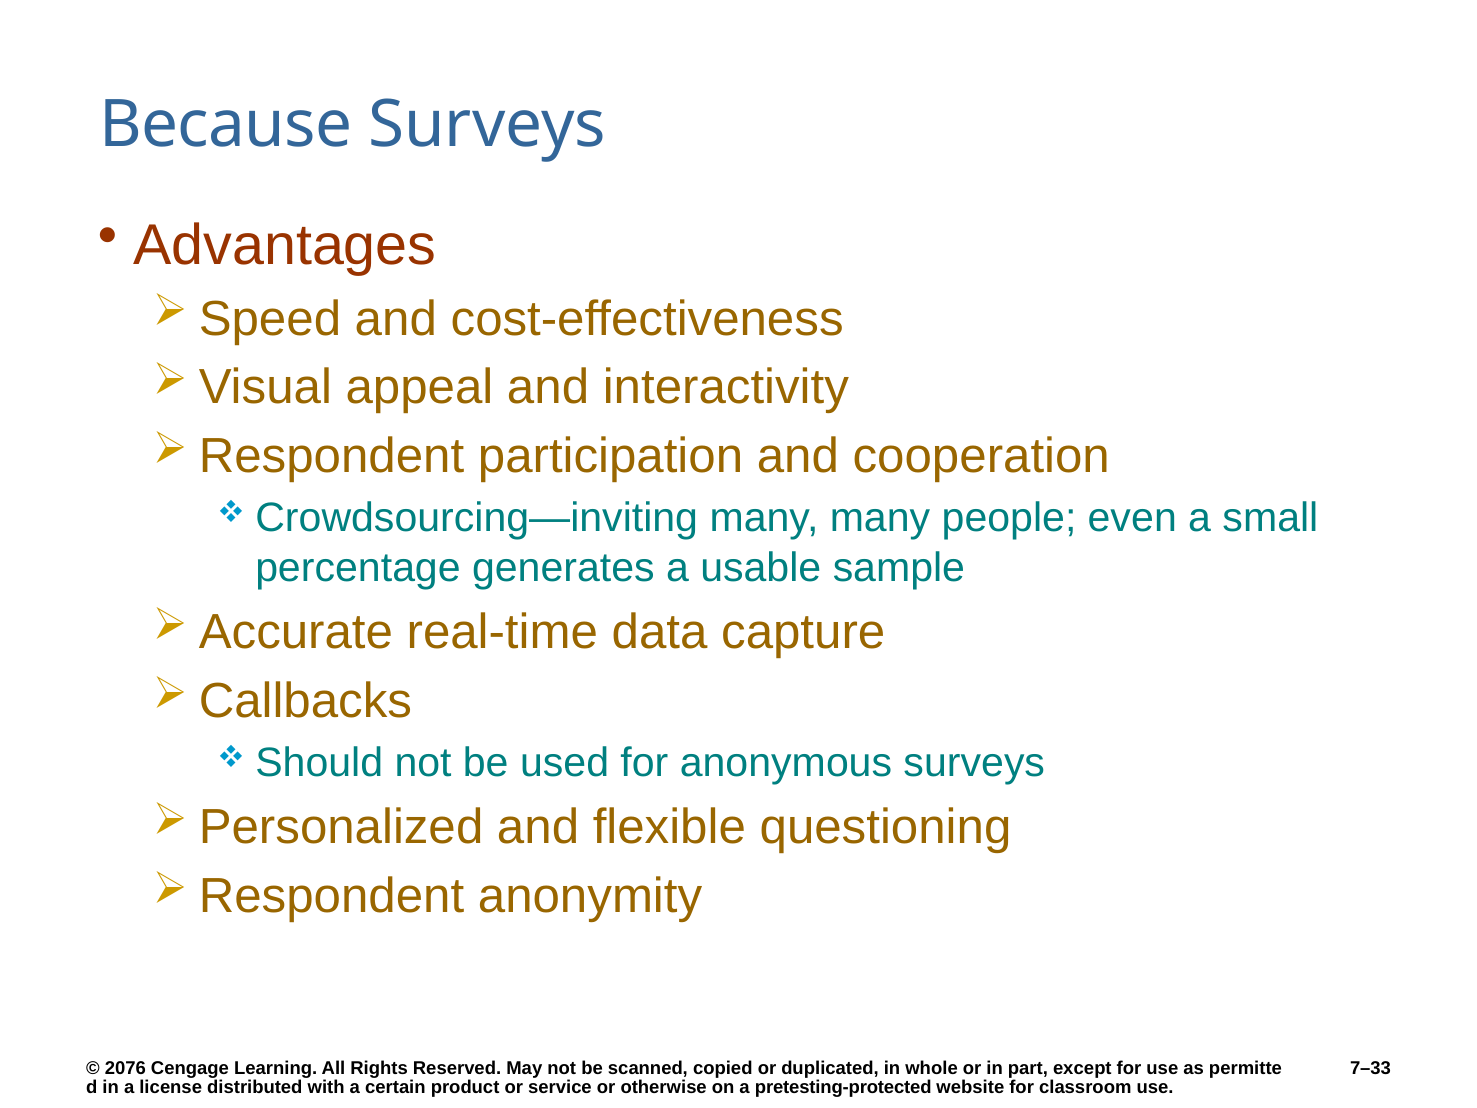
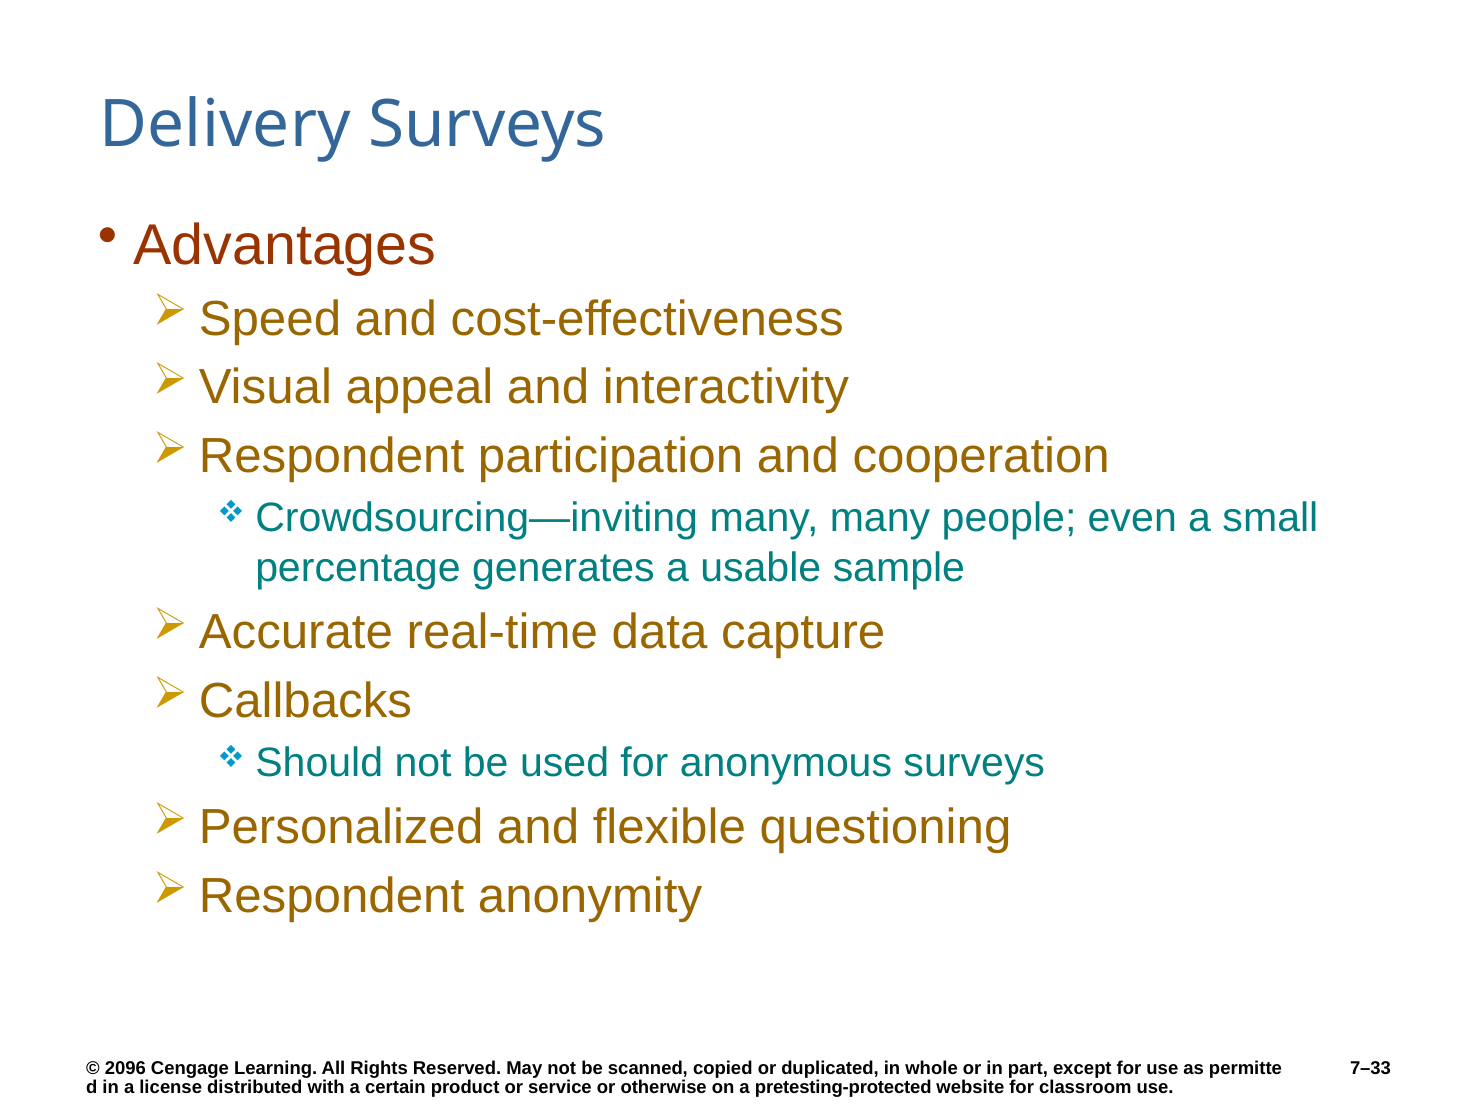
Because: Because -> Delivery
2076: 2076 -> 2096
